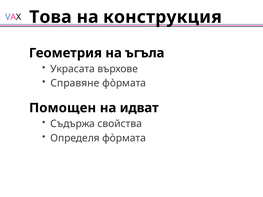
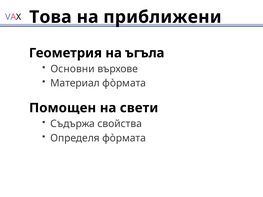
конструкция: конструкция -> приближени
Украсата: Украсата -> Основни
Справяне: Справяне -> Материал
идват: идват -> свети
